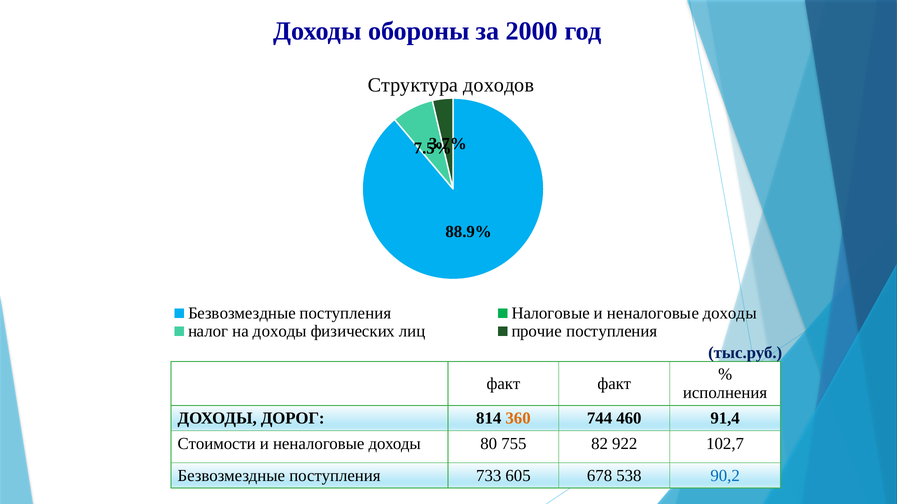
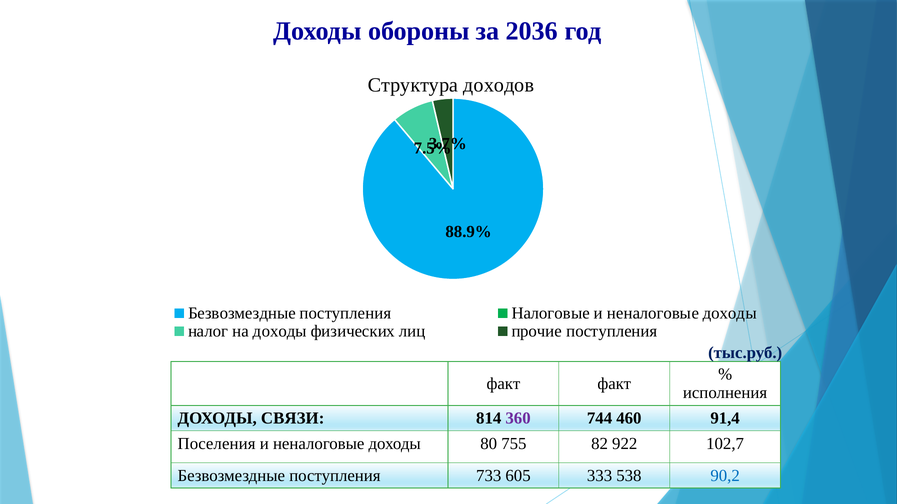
2000: 2000 -> 2036
ДОРОГ: ДОРОГ -> СВЯЗИ
360 colour: orange -> purple
Стоимости: Стоимости -> Поселения
678: 678 -> 333
